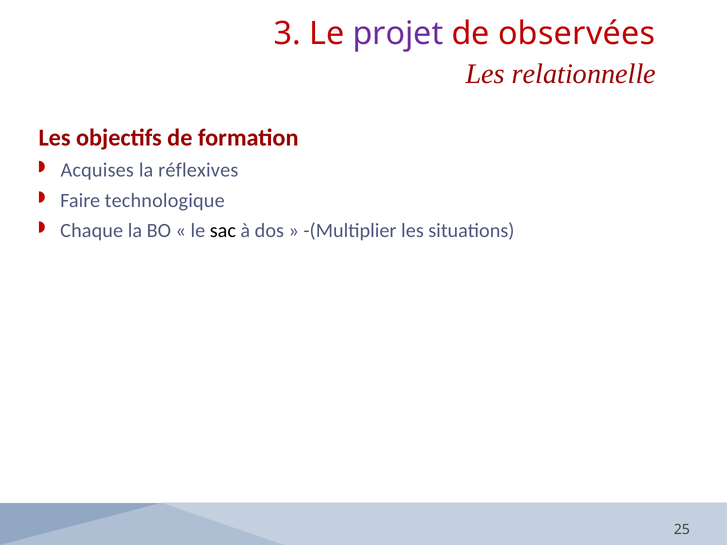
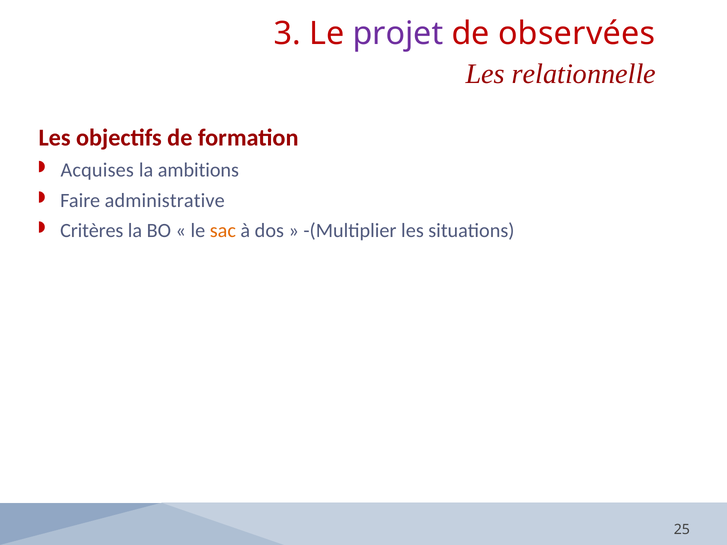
réflexives: réflexives -> ambitions
technologique: technologique -> administrative
Chaque: Chaque -> Critères
sac colour: black -> orange
